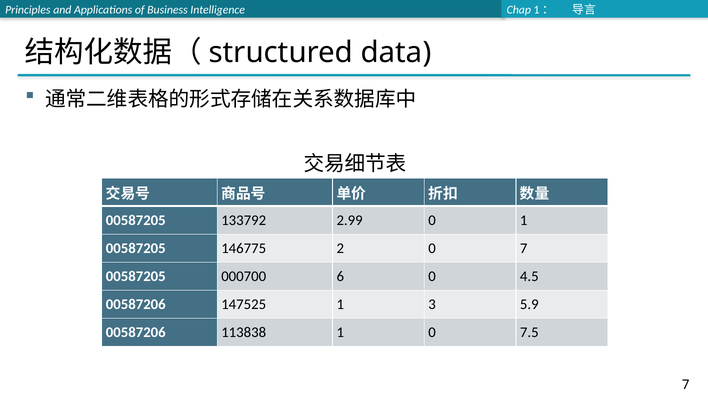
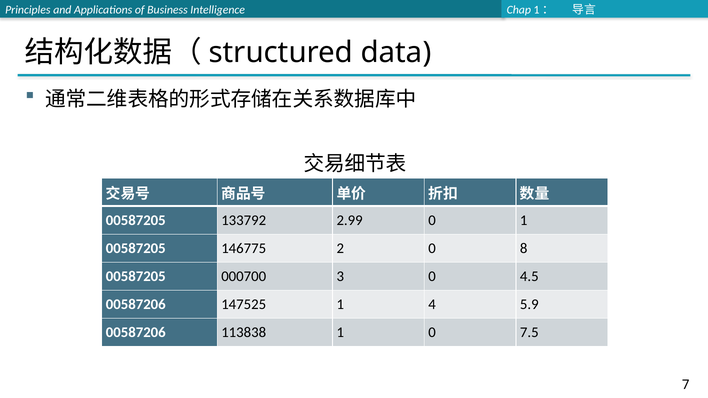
0 7: 7 -> 8
6: 6 -> 3
3: 3 -> 4
